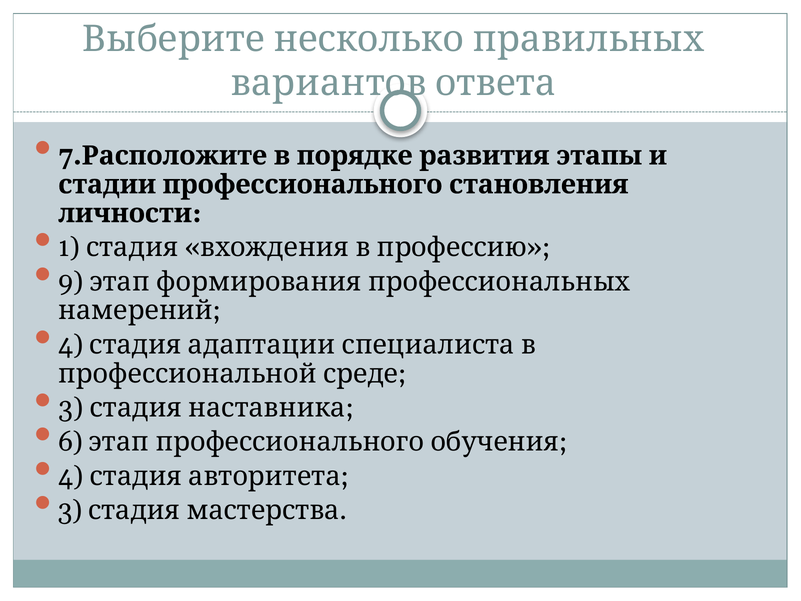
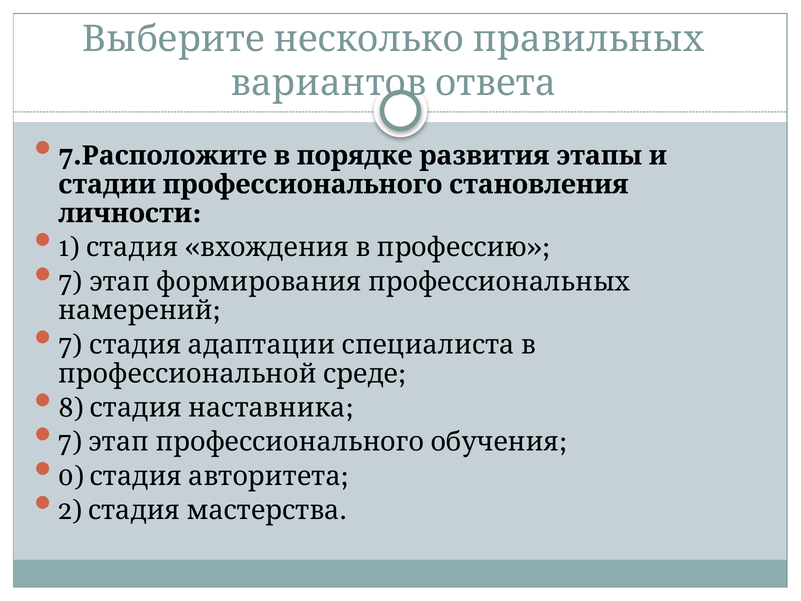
9 at (71, 282): 9 -> 7
4 at (71, 345): 4 -> 7
3 at (71, 408): 3 -> 8
6 at (71, 442): 6 -> 7
4 at (71, 476): 4 -> 0
3 at (70, 510): 3 -> 2
